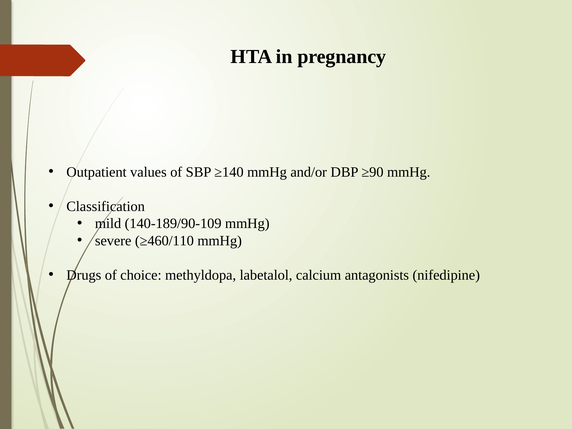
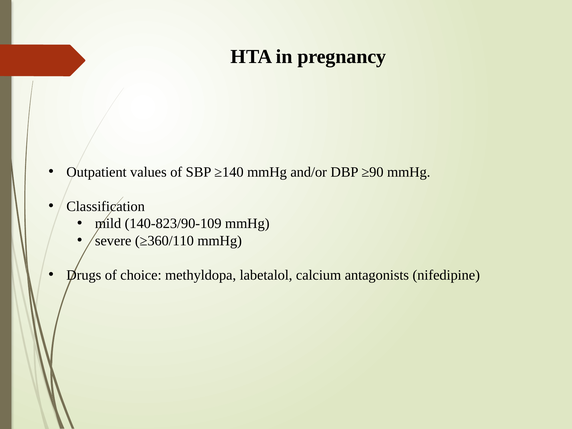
140-189/90-109: 140-189/90-109 -> 140-823/90-109
≥460/110: ≥460/110 -> ≥360/110
